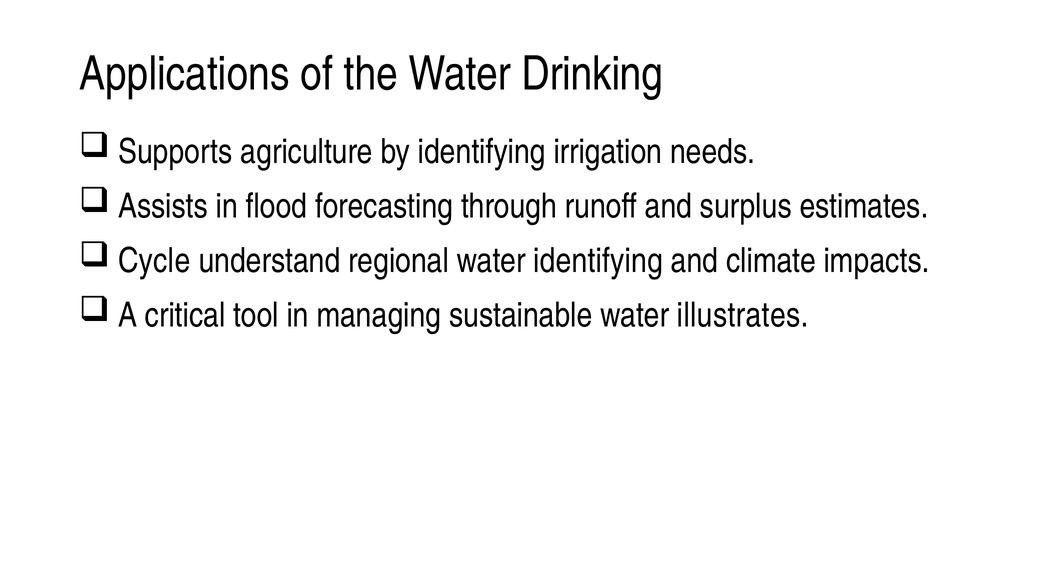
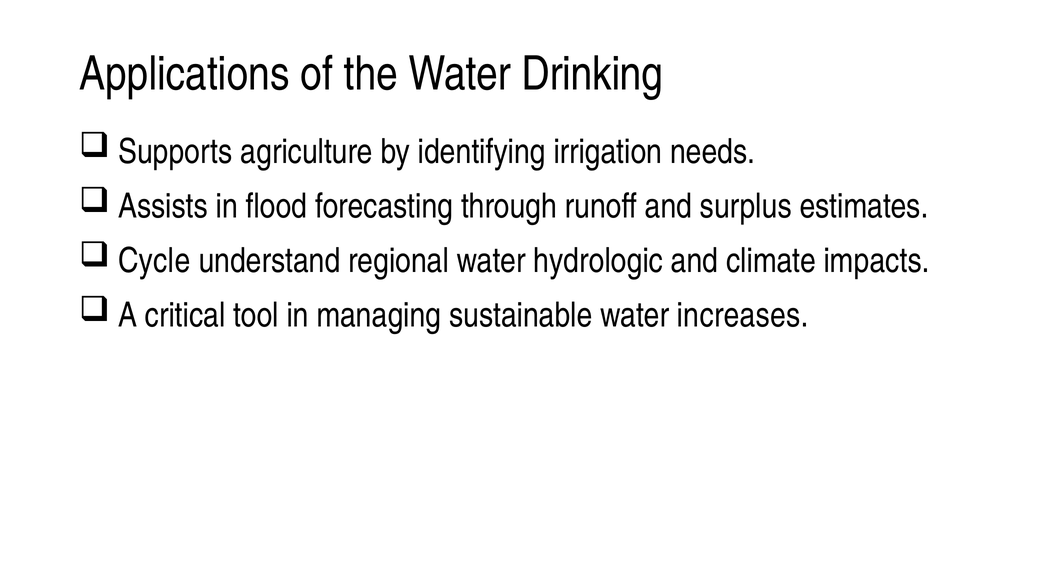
water identifying: identifying -> hydrologic
illustrates: illustrates -> increases
